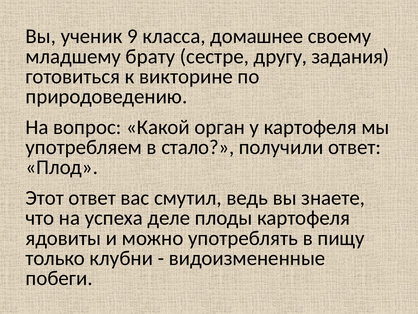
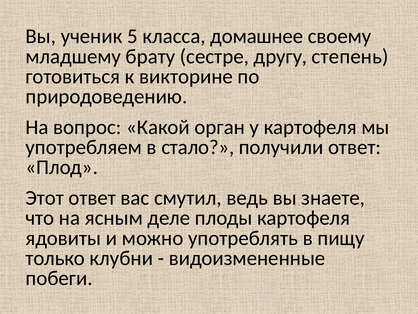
9: 9 -> 5
задания: задания -> степень
успеха: успеха -> ясным
